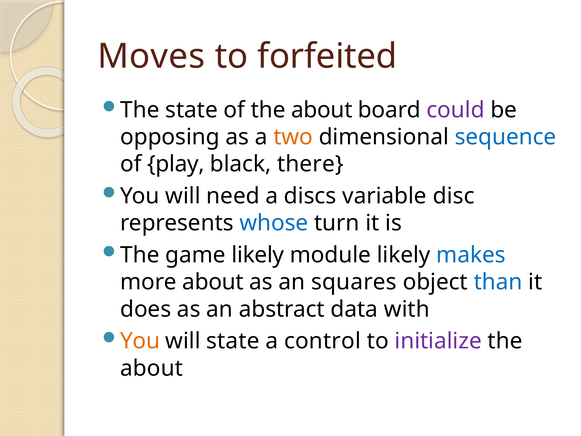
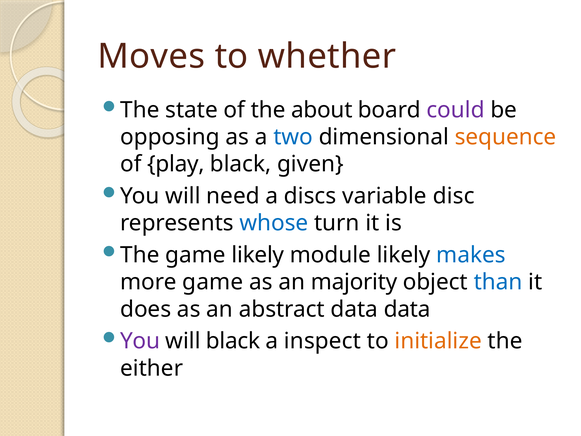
forfeited: forfeited -> whether
two colour: orange -> blue
sequence colour: blue -> orange
there: there -> given
more about: about -> game
squares: squares -> majority
data with: with -> data
You at (140, 341) colour: orange -> purple
will state: state -> black
control: control -> inspect
initialize colour: purple -> orange
about at (152, 368): about -> either
